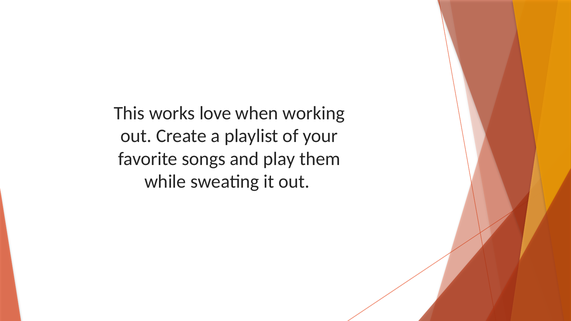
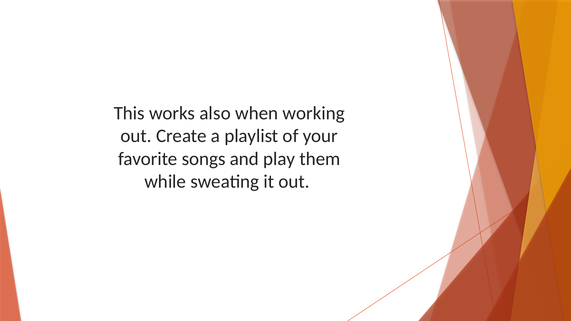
love: love -> also
